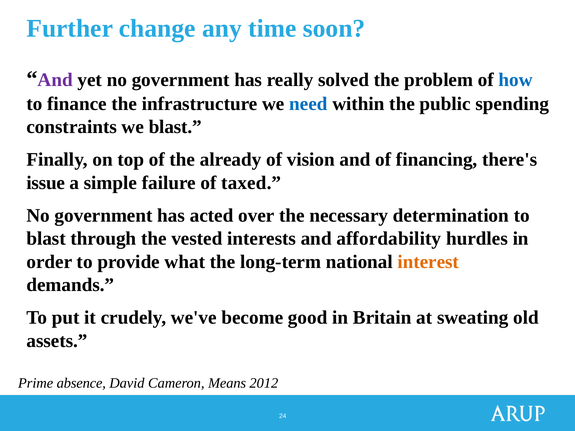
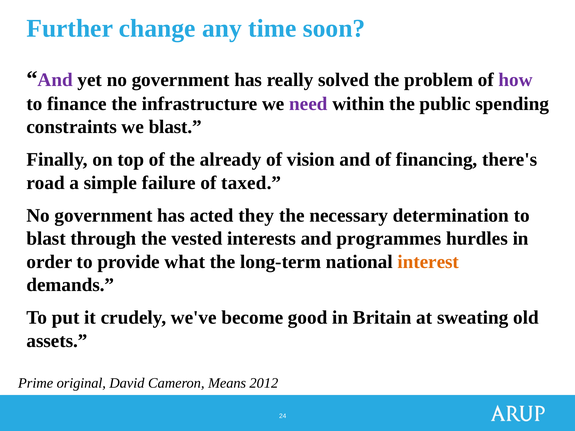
how colour: blue -> purple
need colour: blue -> purple
issue: issue -> road
over: over -> they
affordability: affordability -> programmes
absence: absence -> original
